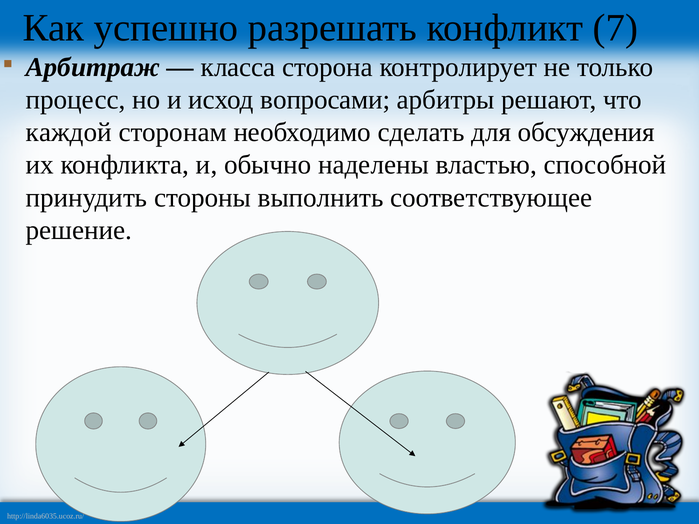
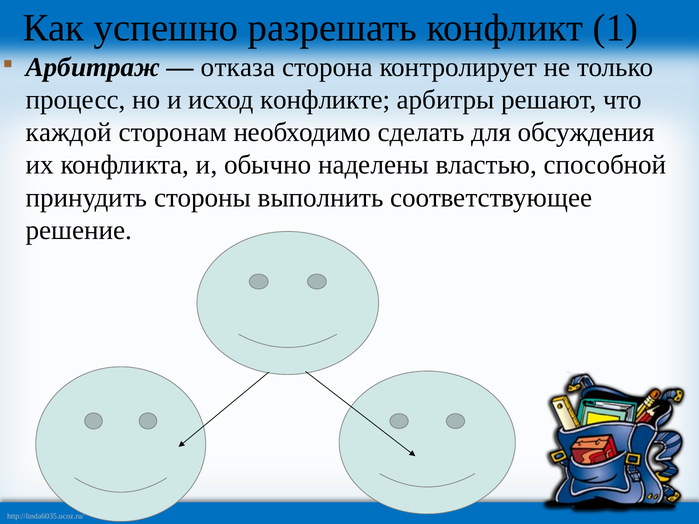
7: 7 -> 1
класса: класса -> отказа
вопросами: вопросами -> конфликте
